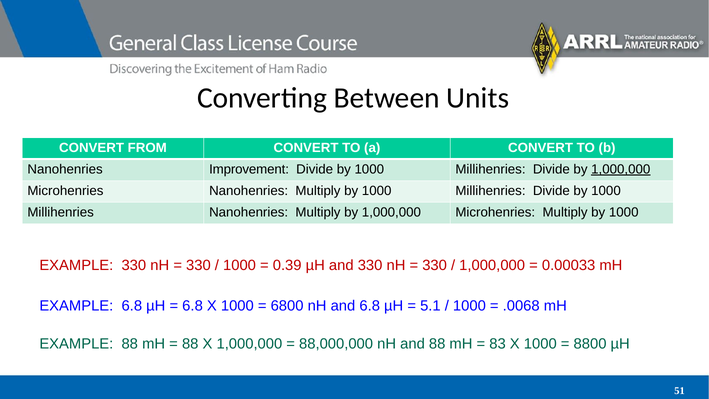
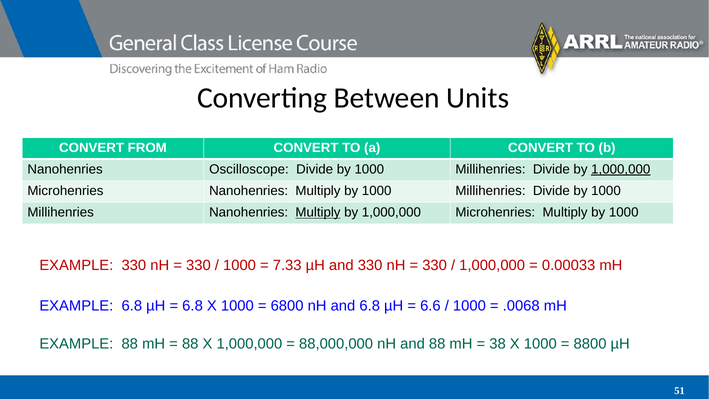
Improvement: Improvement -> Oscilloscope
Multiply at (318, 212) underline: none -> present
0.39: 0.39 -> 7.33
5.1: 5.1 -> 6.6
83: 83 -> 38
